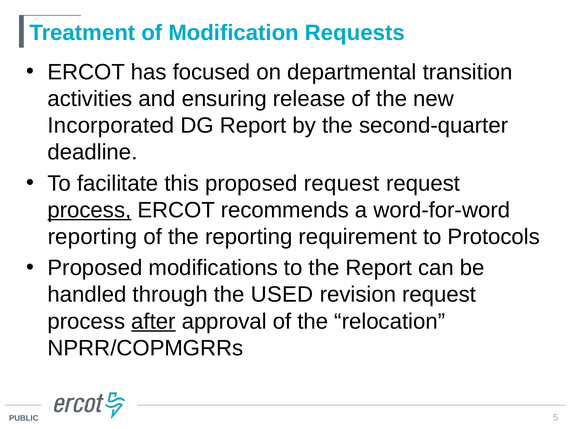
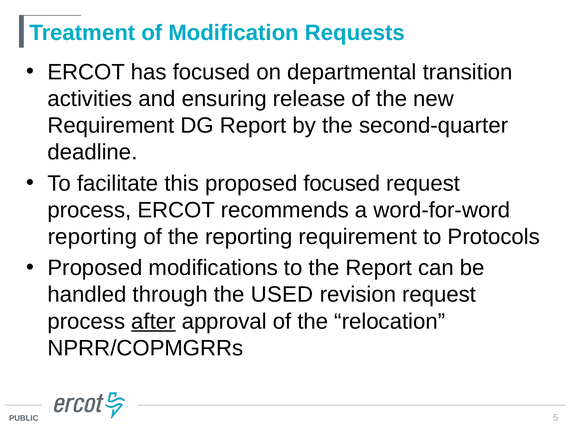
Incorporated at (111, 125): Incorporated -> Requirement
proposed request: request -> focused
process at (89, 210) underline: present -> none
